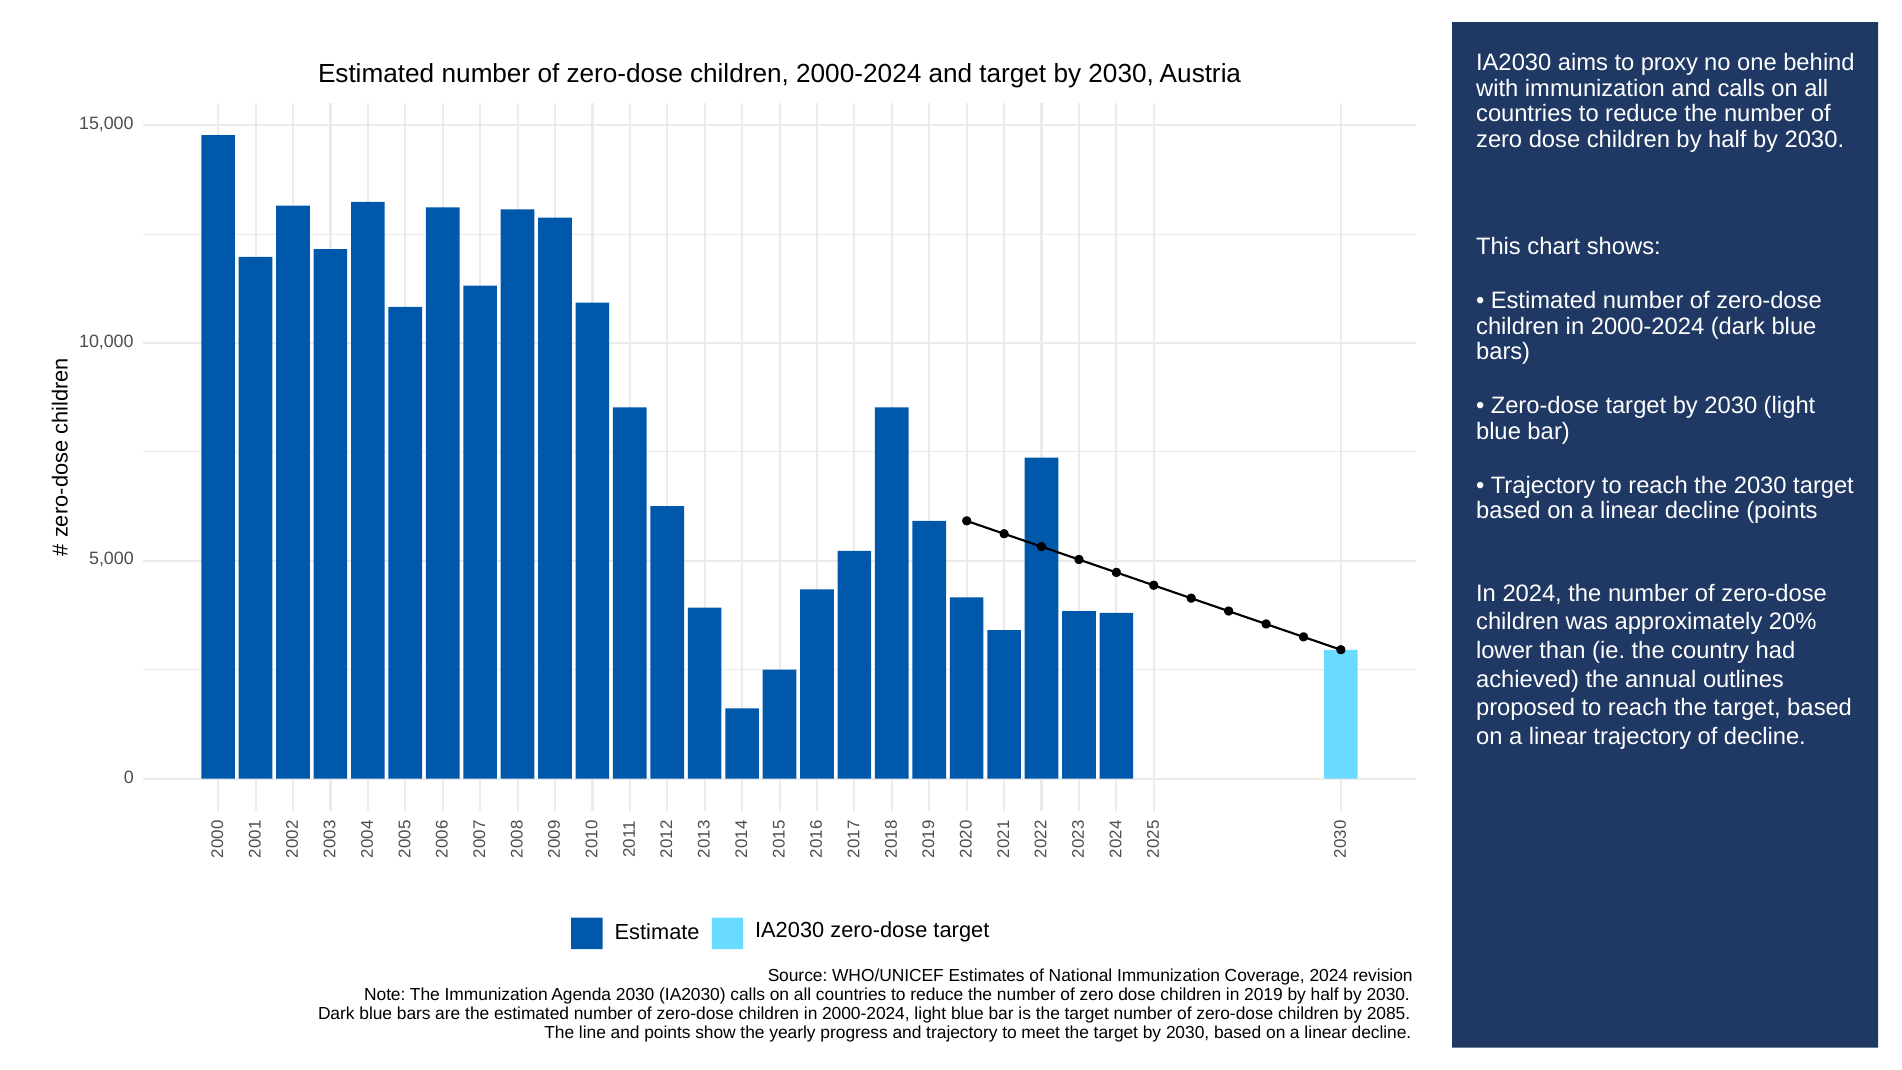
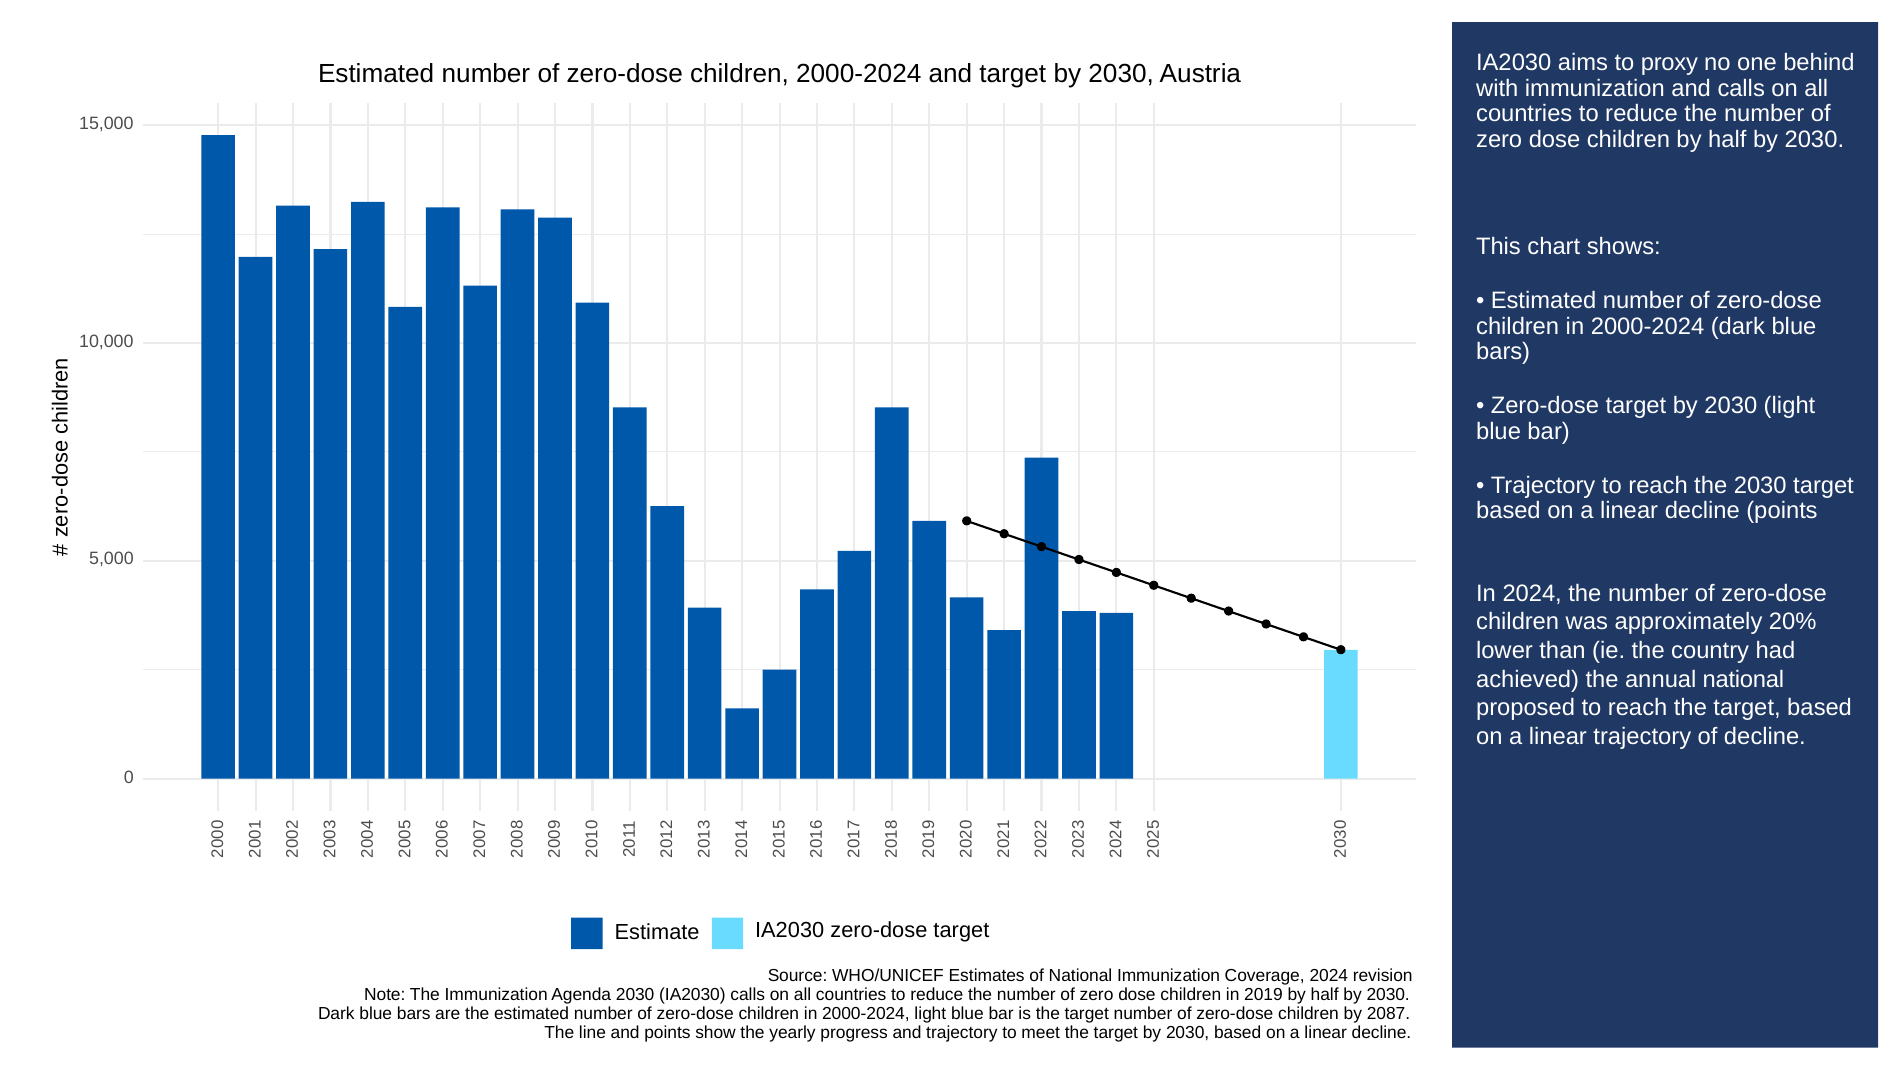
annual outlines: outlines -> national
2085: 2085 -> 2087
